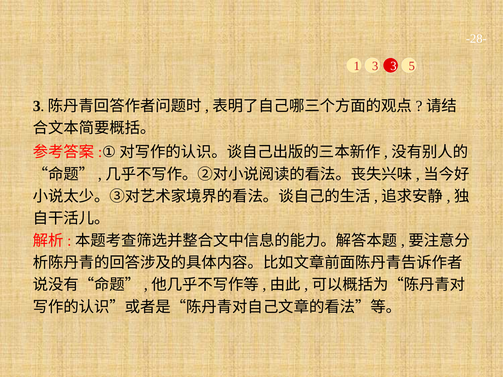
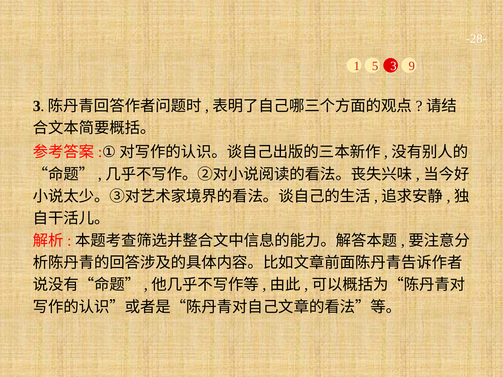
1 3: 3 -> 5
5: 5 -> 9
